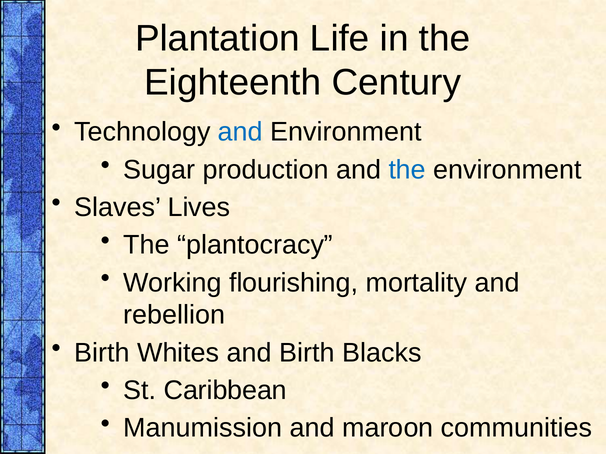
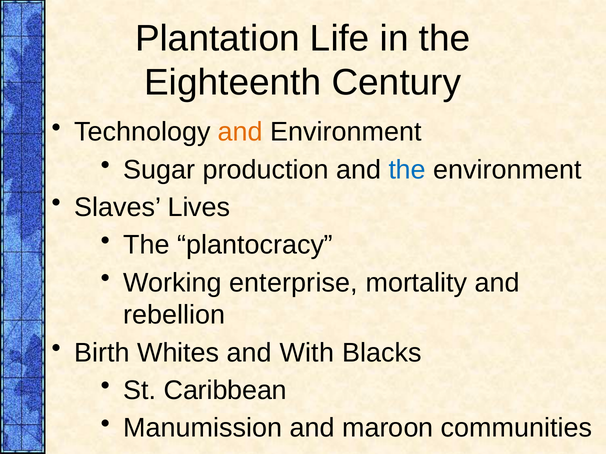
and at (240, 132) colour: blue -> orange
flourishing: flourishing -> enterprise
and Birth: Birth -> With
